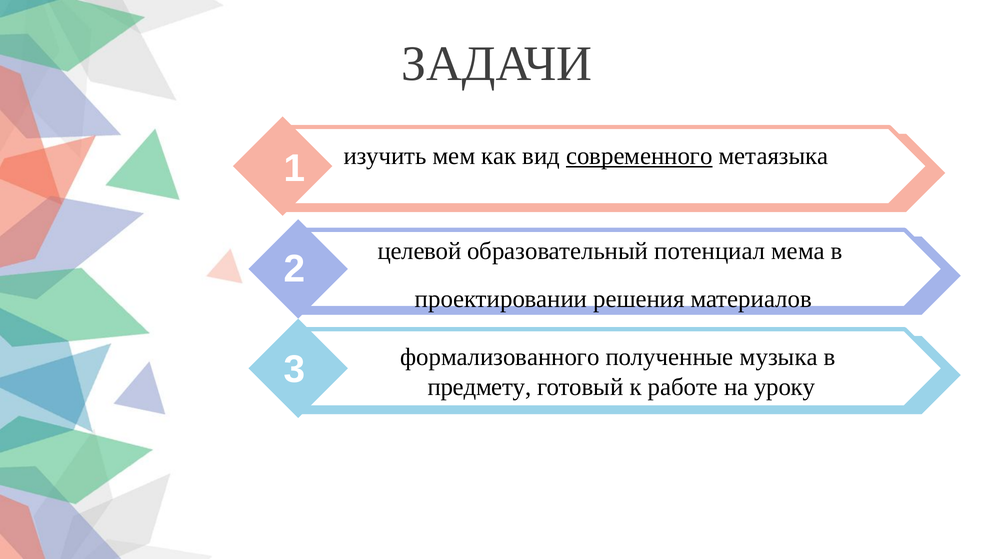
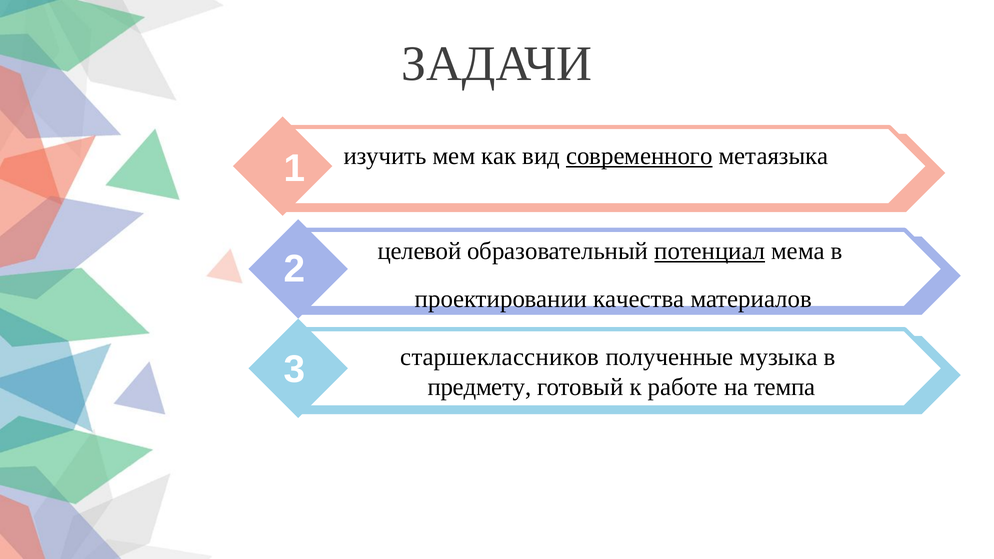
потенциал underline: none -> present
решения: решения -> качества
формализованного: формализованного -> старшеклассников
уроку: уроку -> темпа
